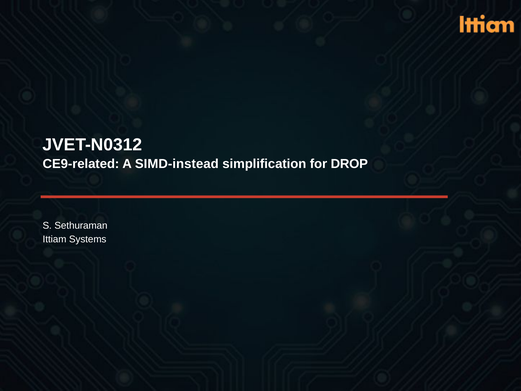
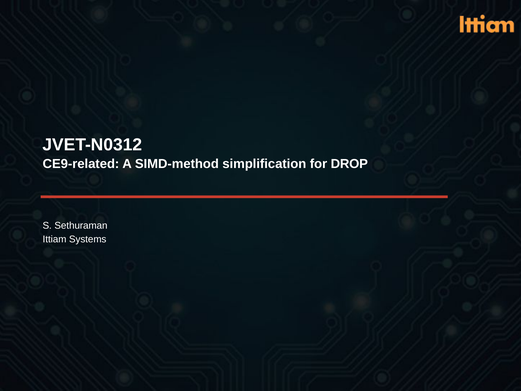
SIMD-instead: SIMD-instead -> SIMD-method
